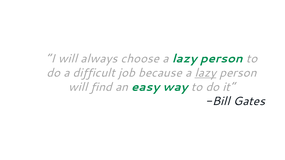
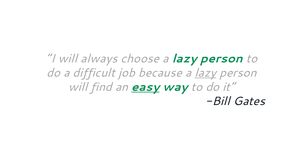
easy underline: none -> present
